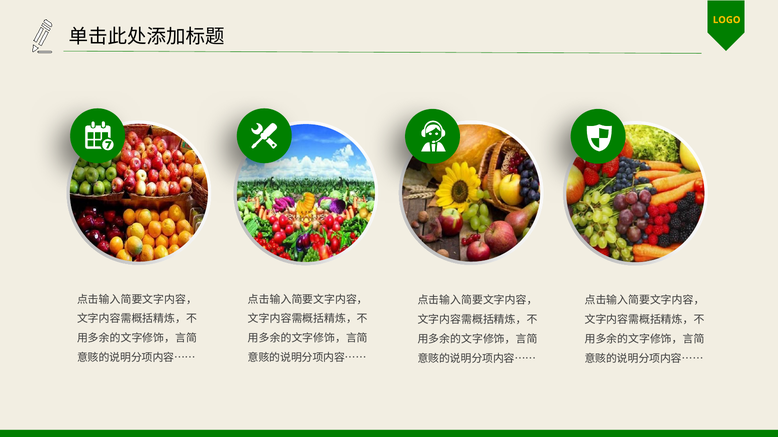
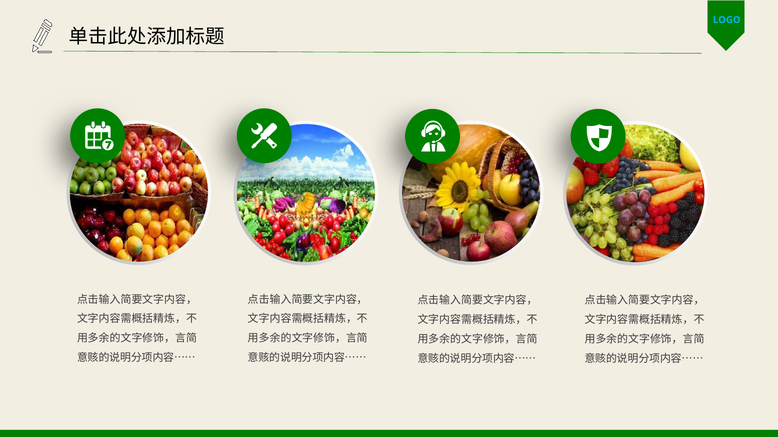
LOGO colour: yellow -> light blue
